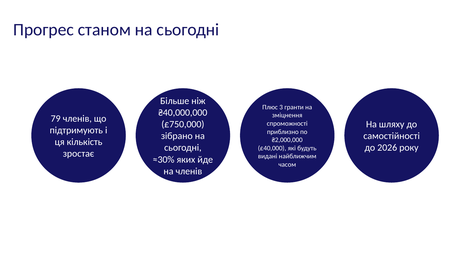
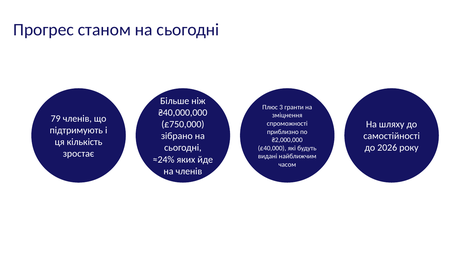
≈30%: ≈30% -> ≈24%
